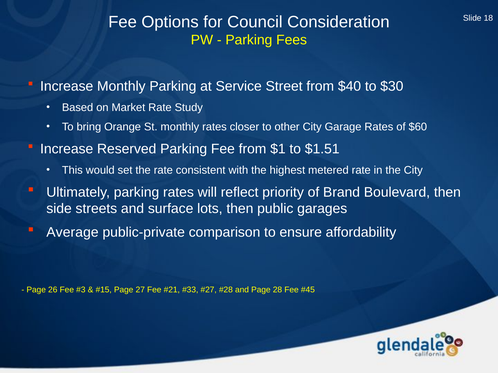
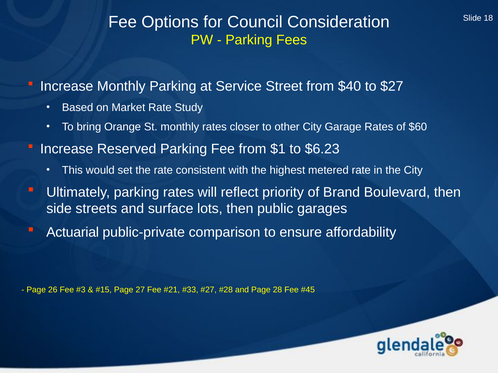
$30: $30 -> $27
$1.51: $1.51 -> $6.23
Average: Average -> Actuarial
